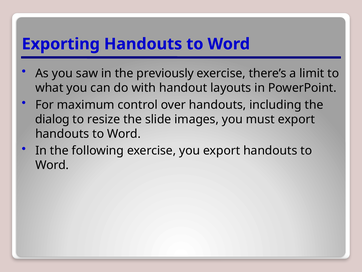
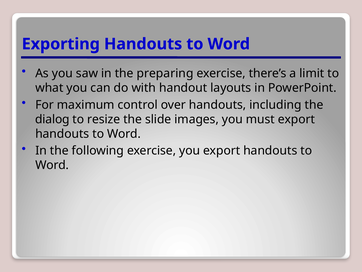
previously: previously -> preparing
